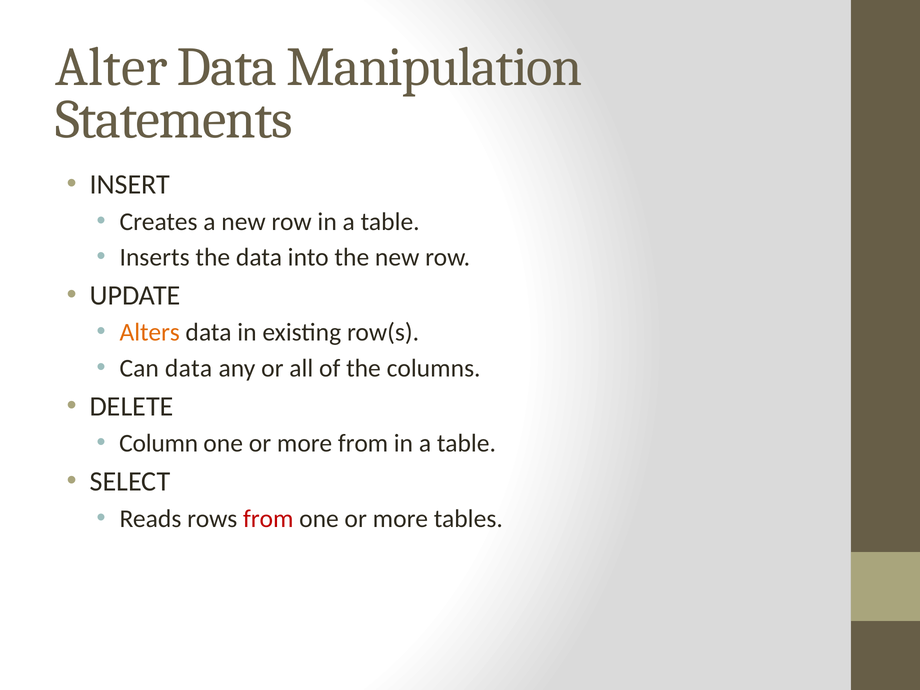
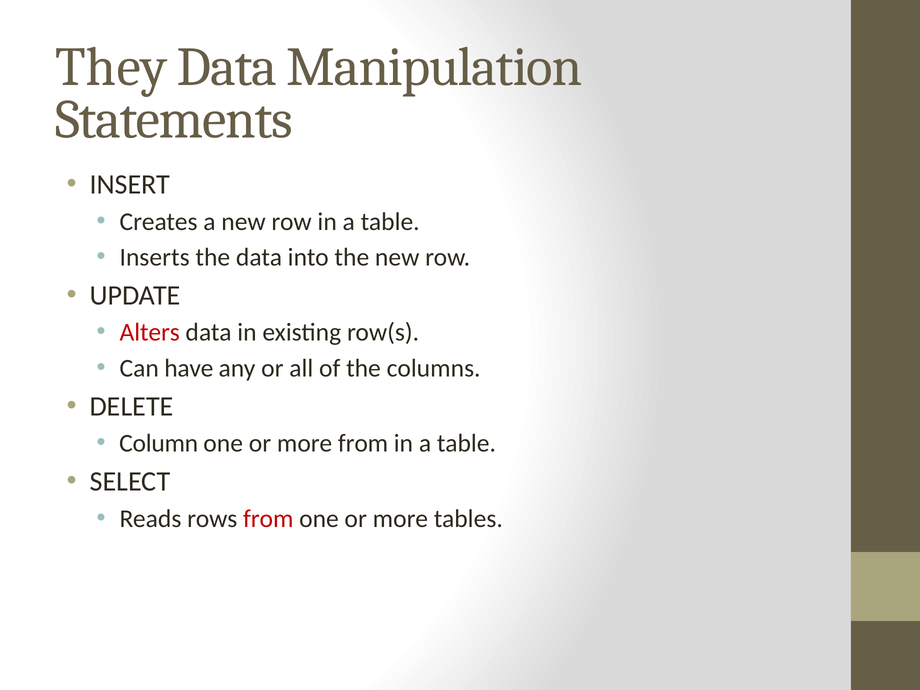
Alter: Alter -> They
Alters colour: orange -> red
Can data: data -> have
